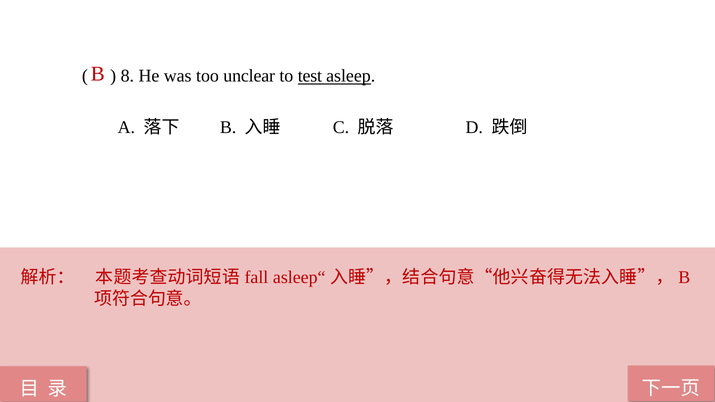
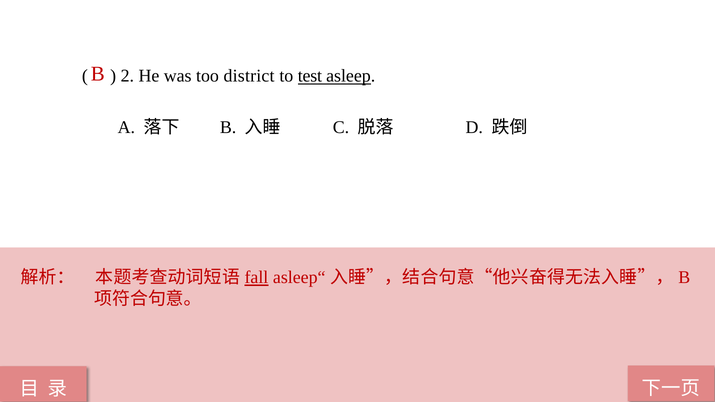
8: 8 -> 2
unclear: unclear -> district
fall underline: none -> present
